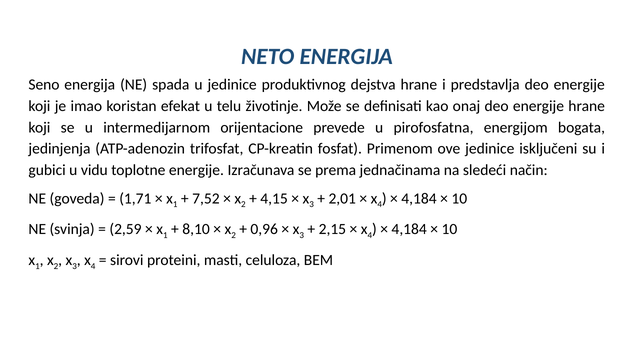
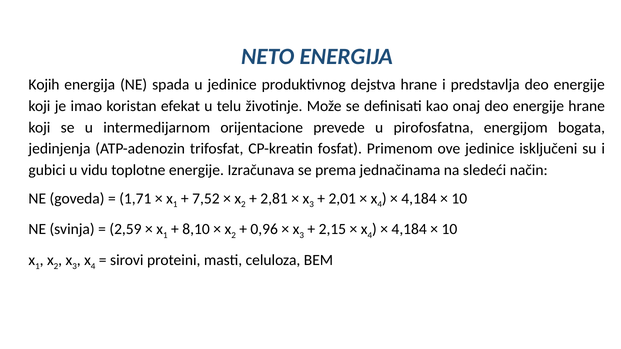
Seno: Seno -> Kojih
4,15: 4,15 -> 2,81
